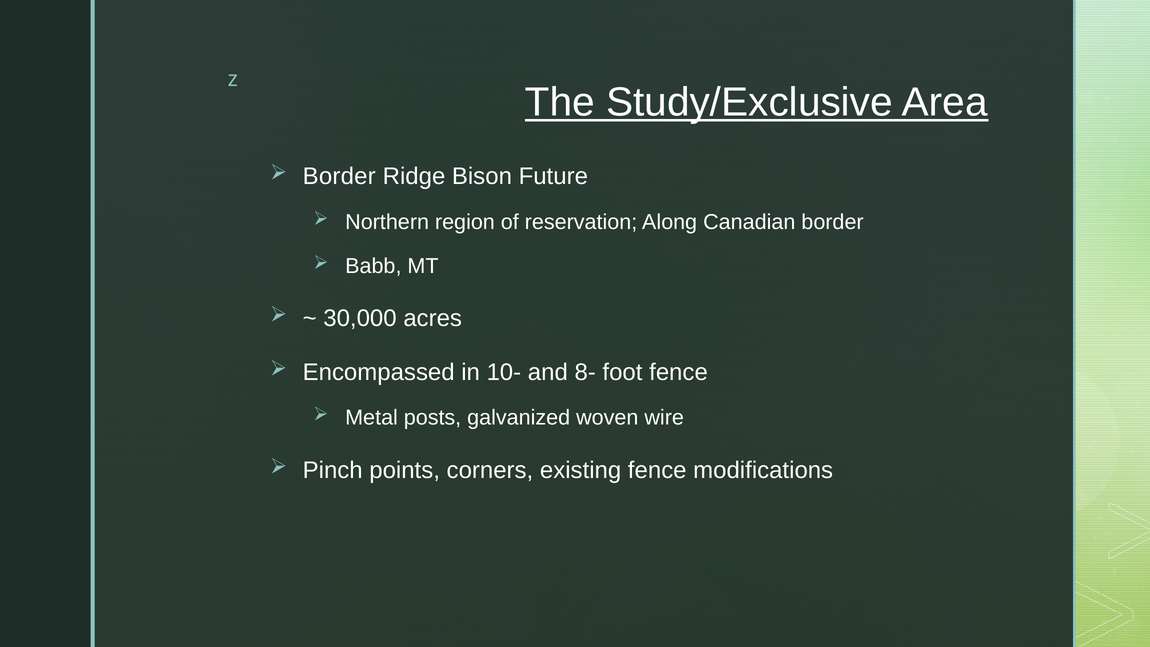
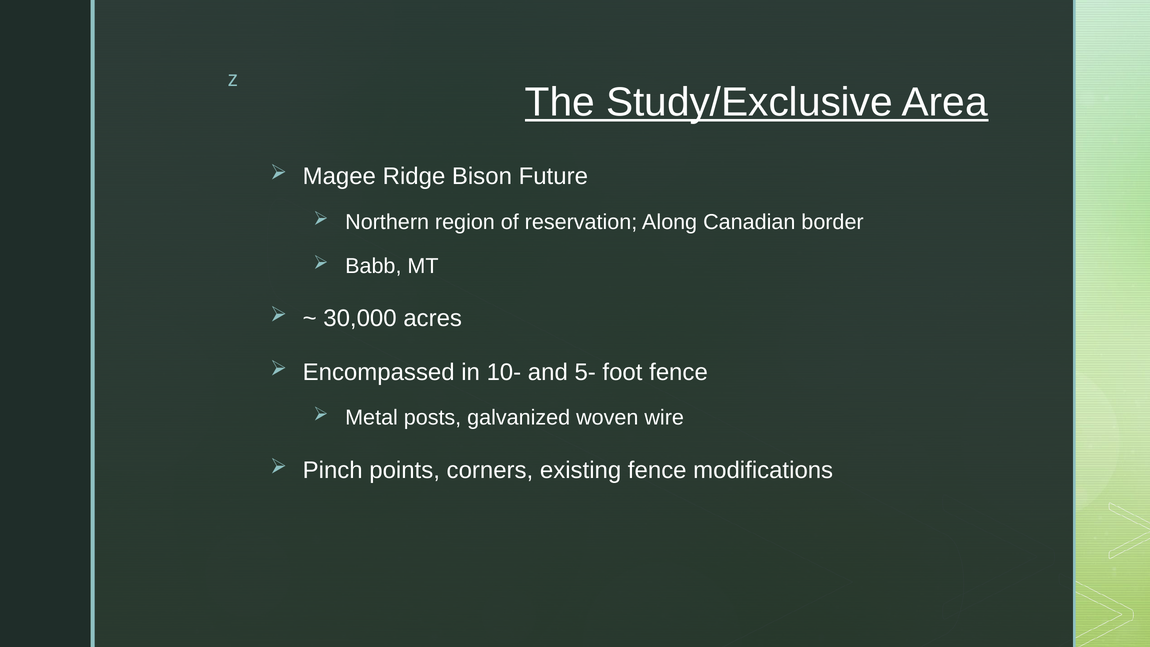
Border at (339, 176): Border -> Magee
8-: 8- -> 5-
